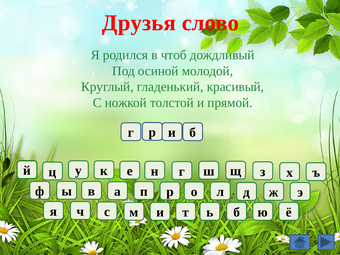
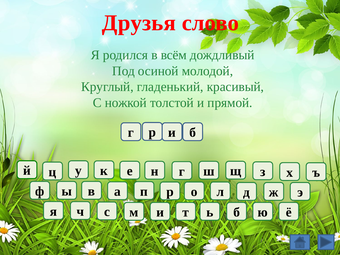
чтоб: чтоб -> всём
